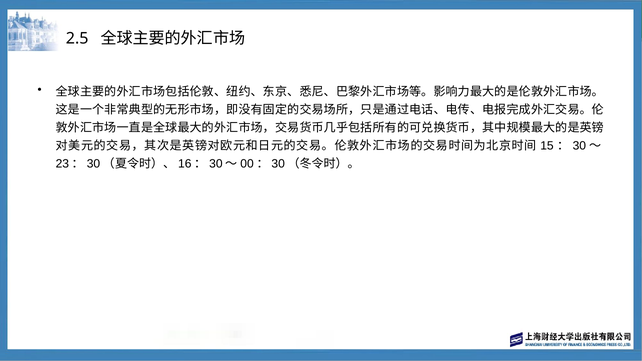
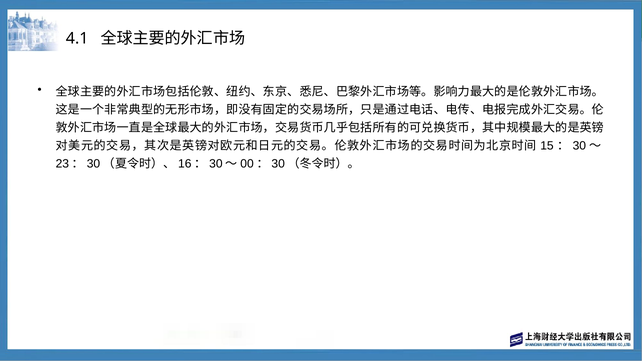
2.5: 2.5 -> 4.1
